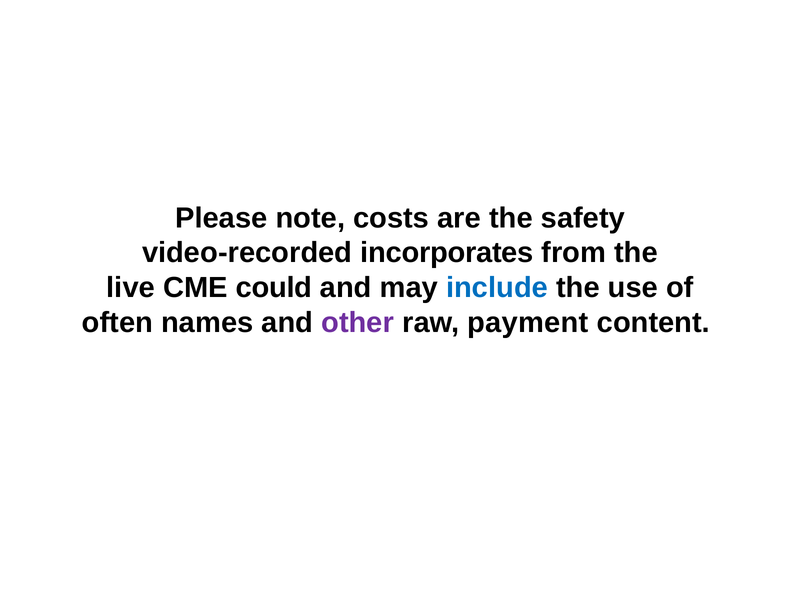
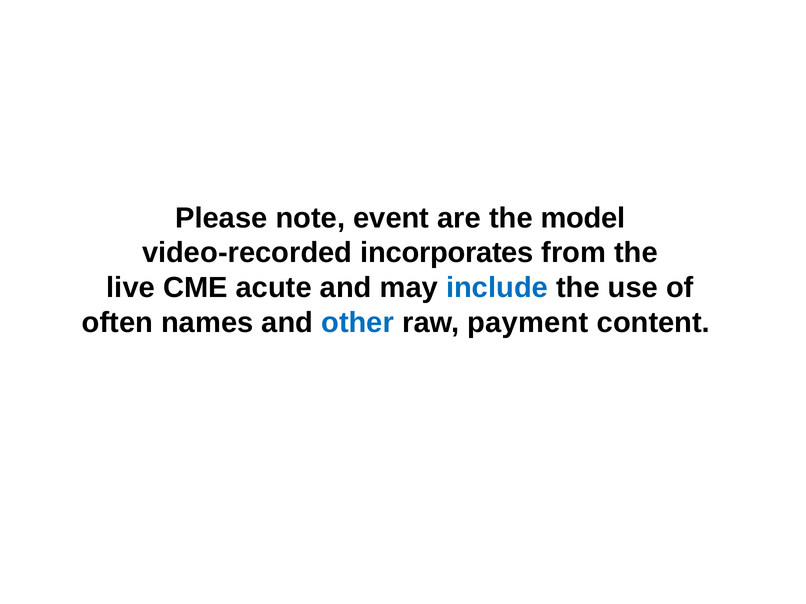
costs: costs -> event
safety: safety -> model
could: could -> acute
other colour: purple -> blue
